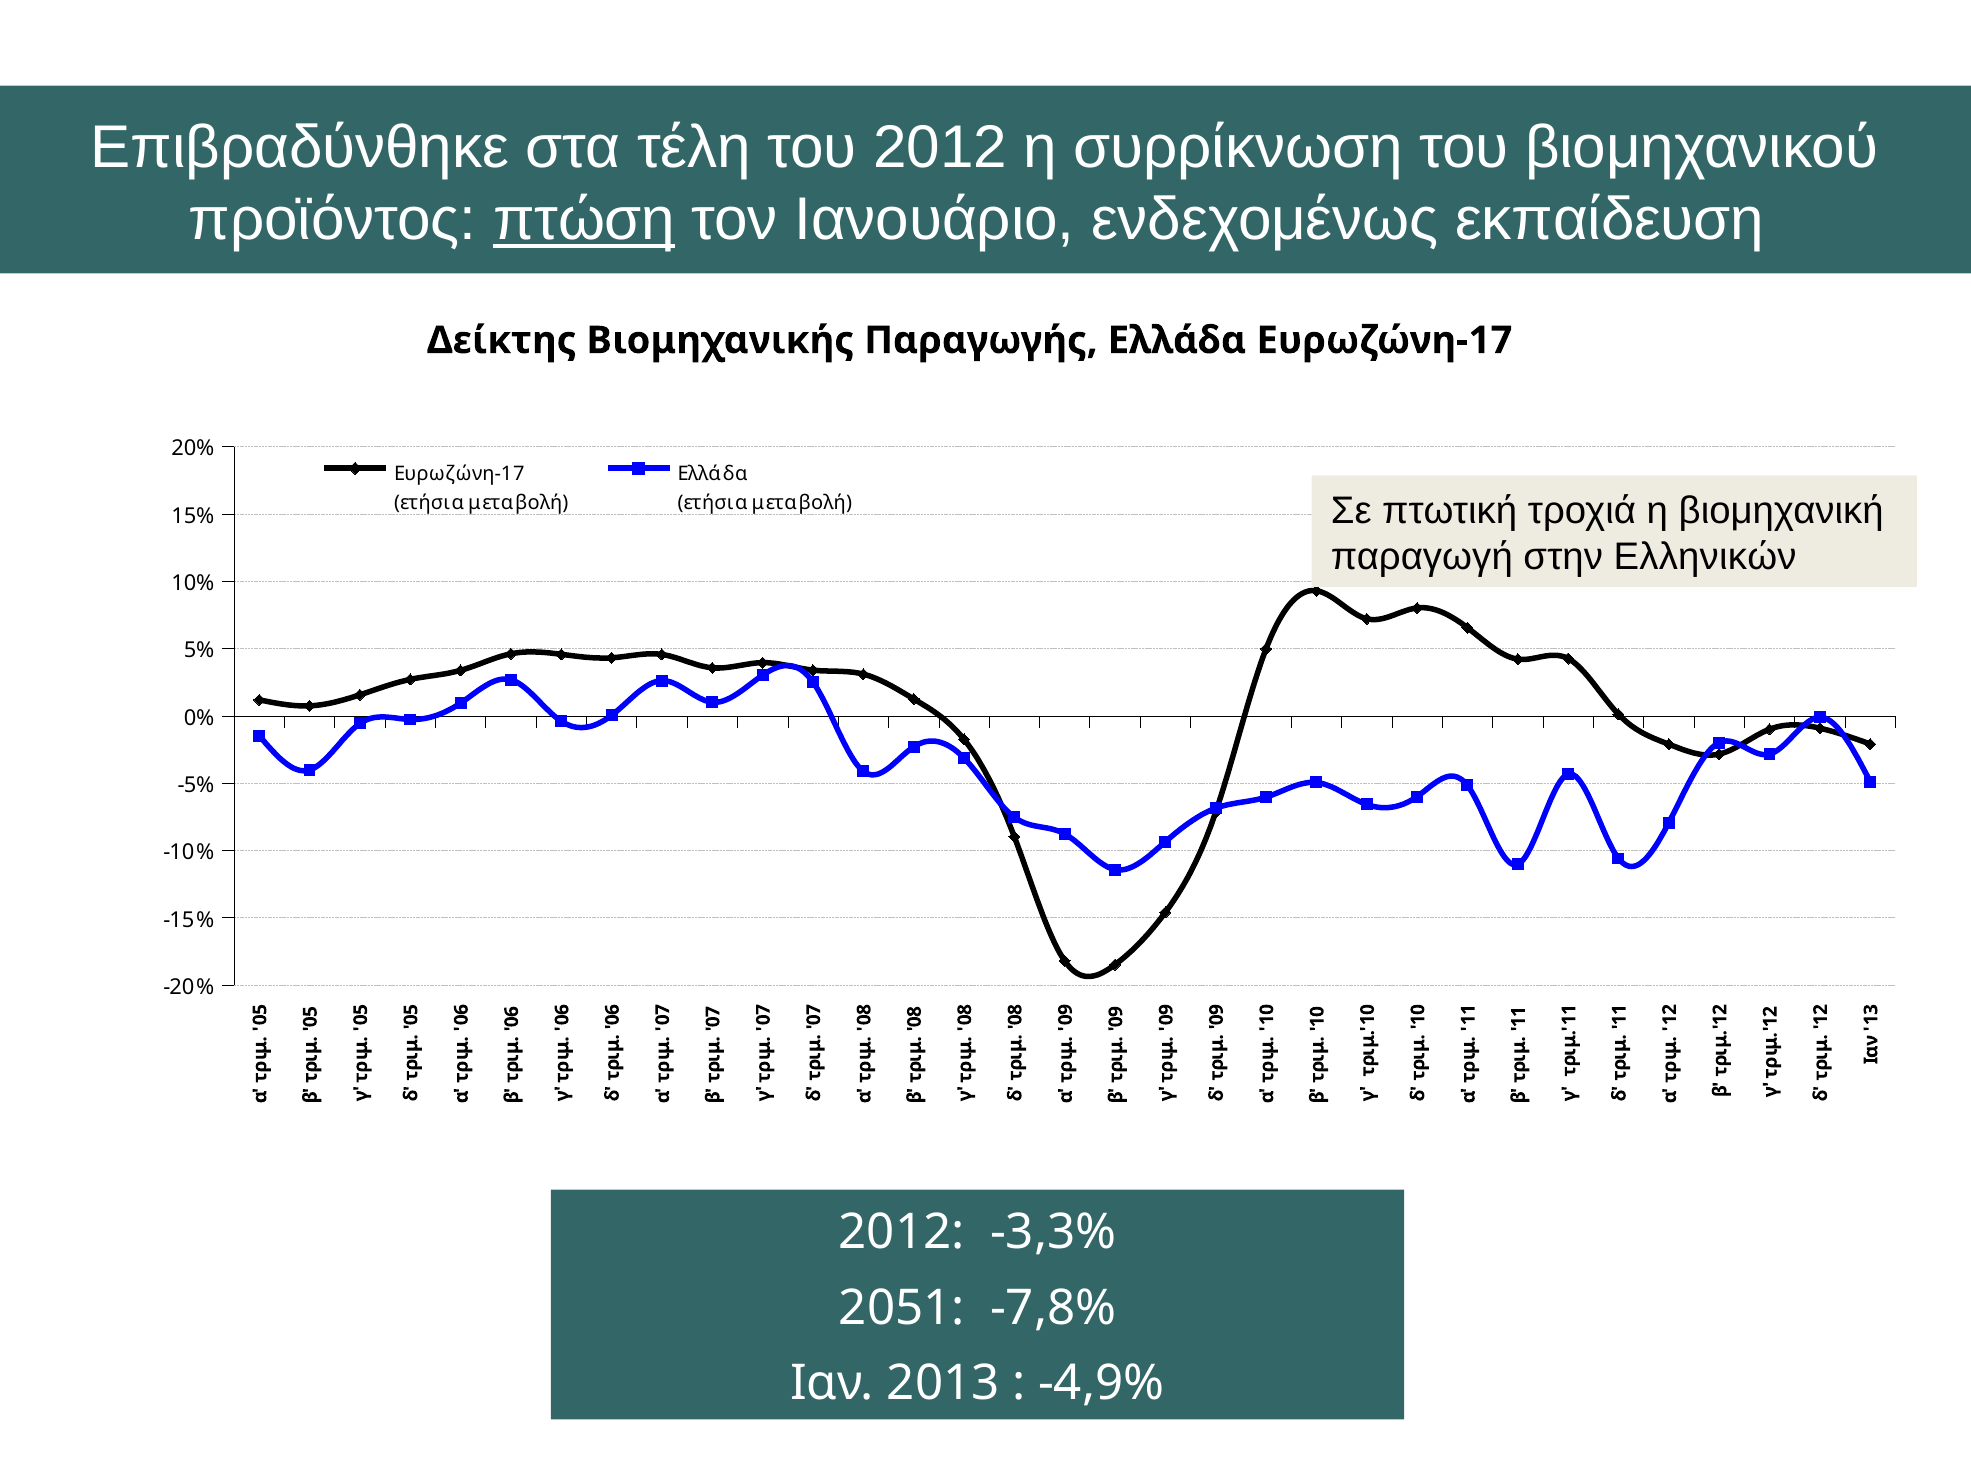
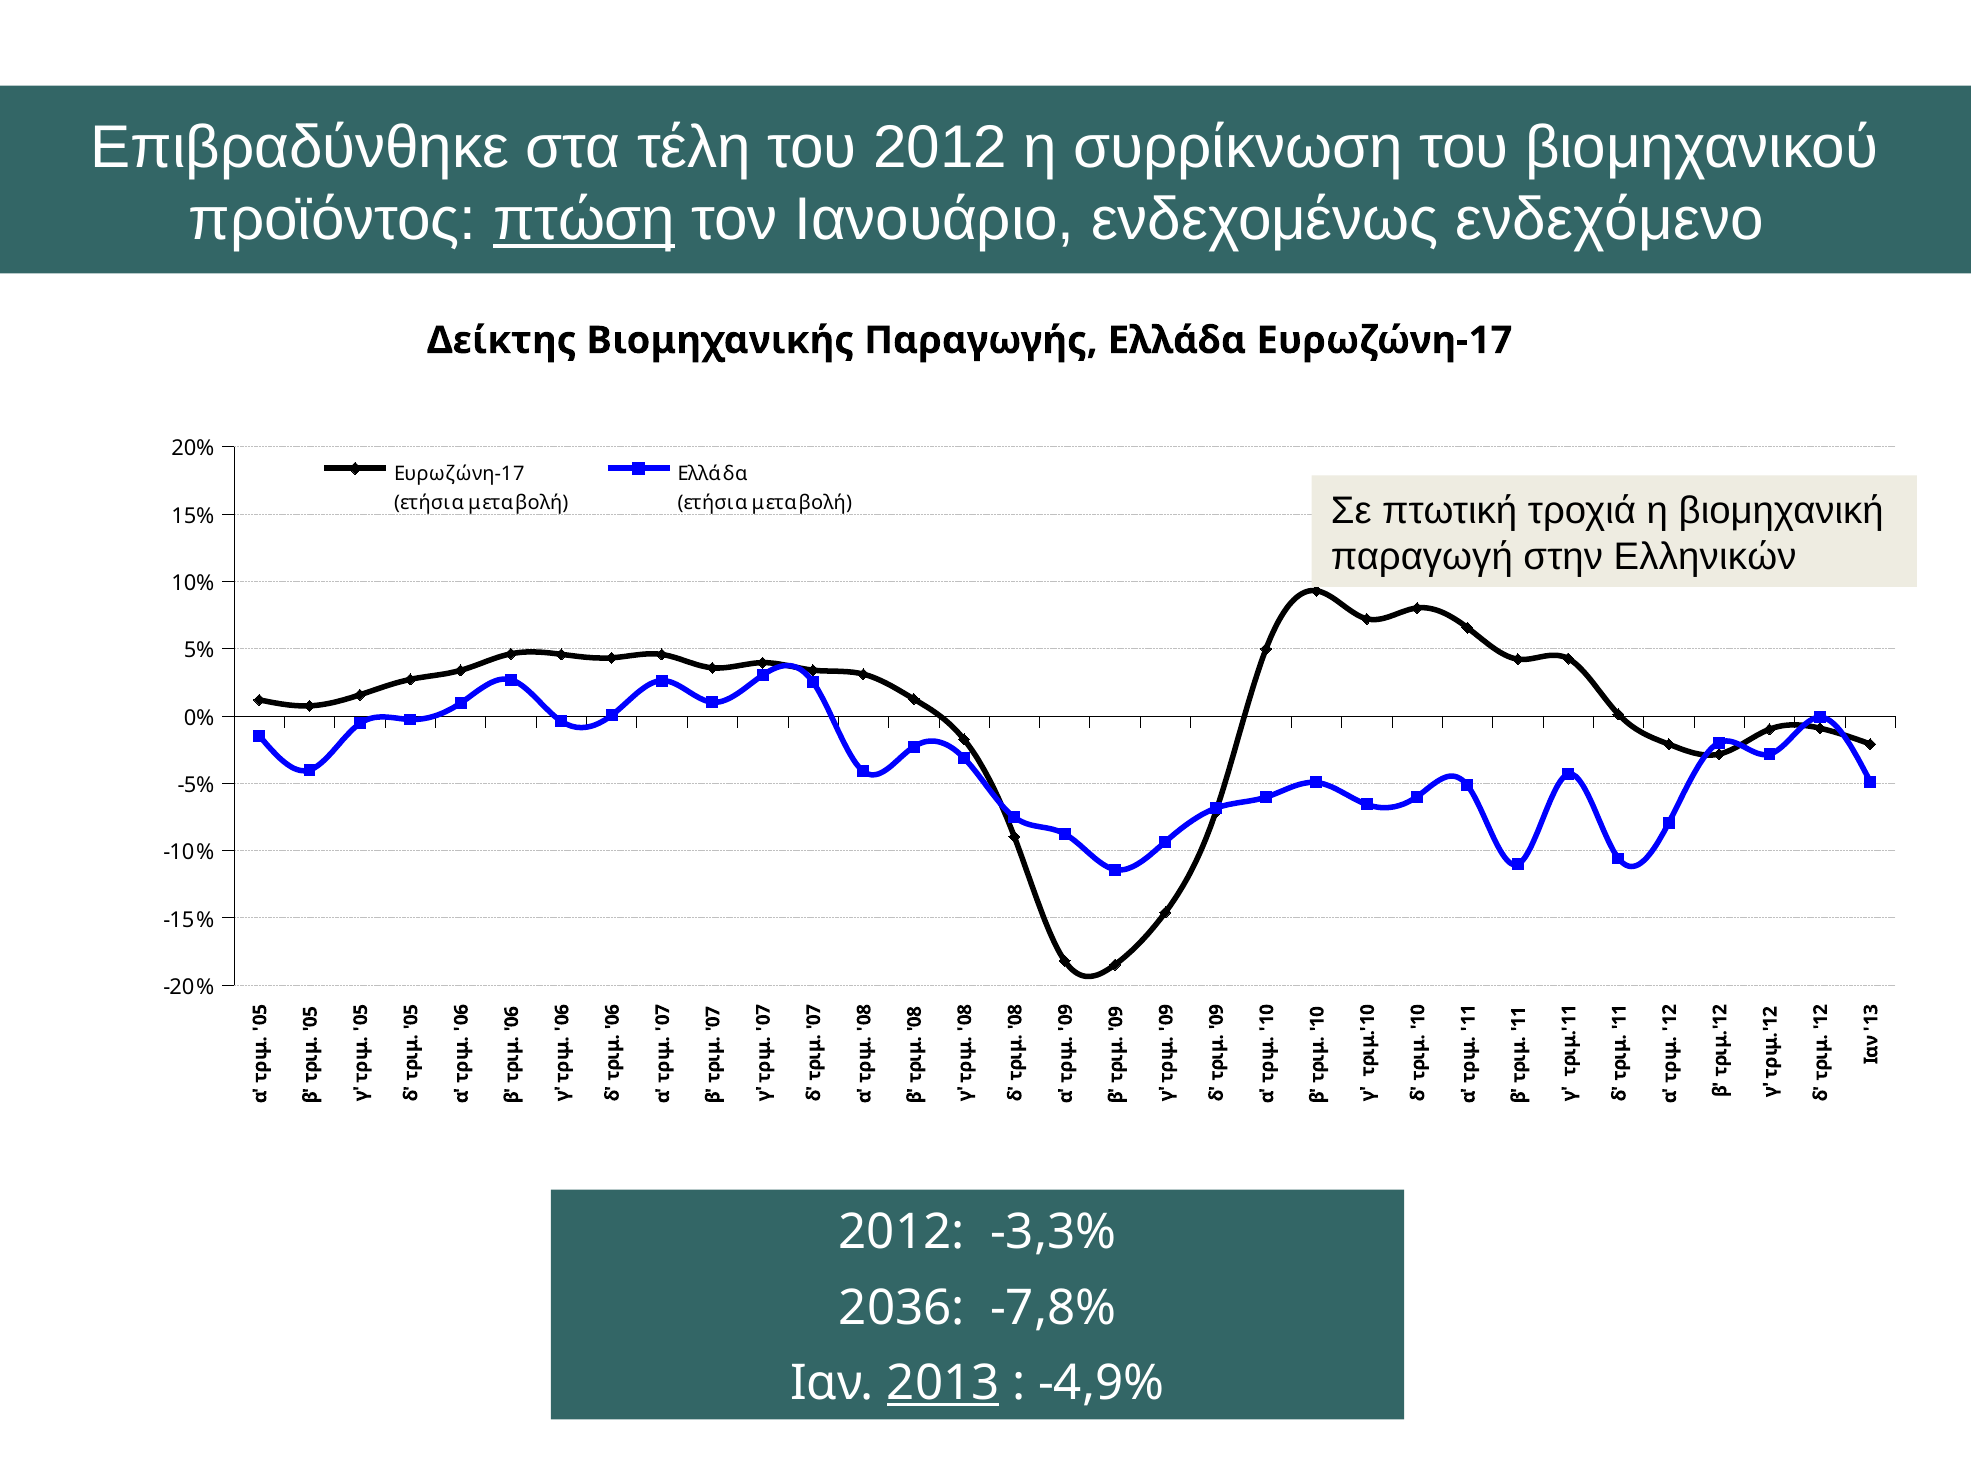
εκπαίδευση: εκπαίδευση -> ενδεχόμενο
2051: 2051 -> 2036
2013 underline: none -> present
